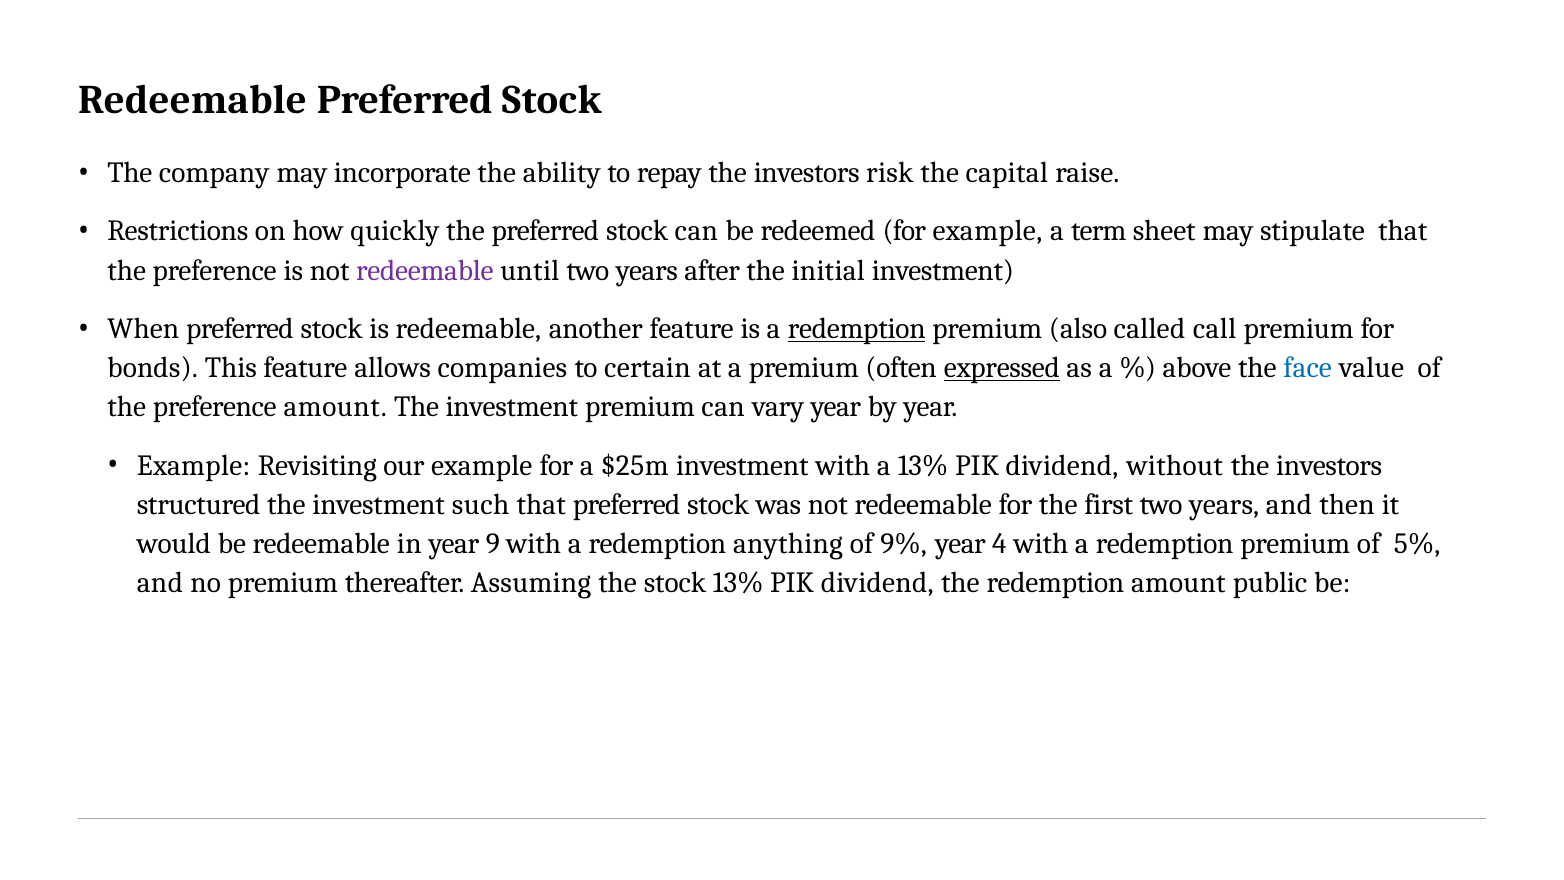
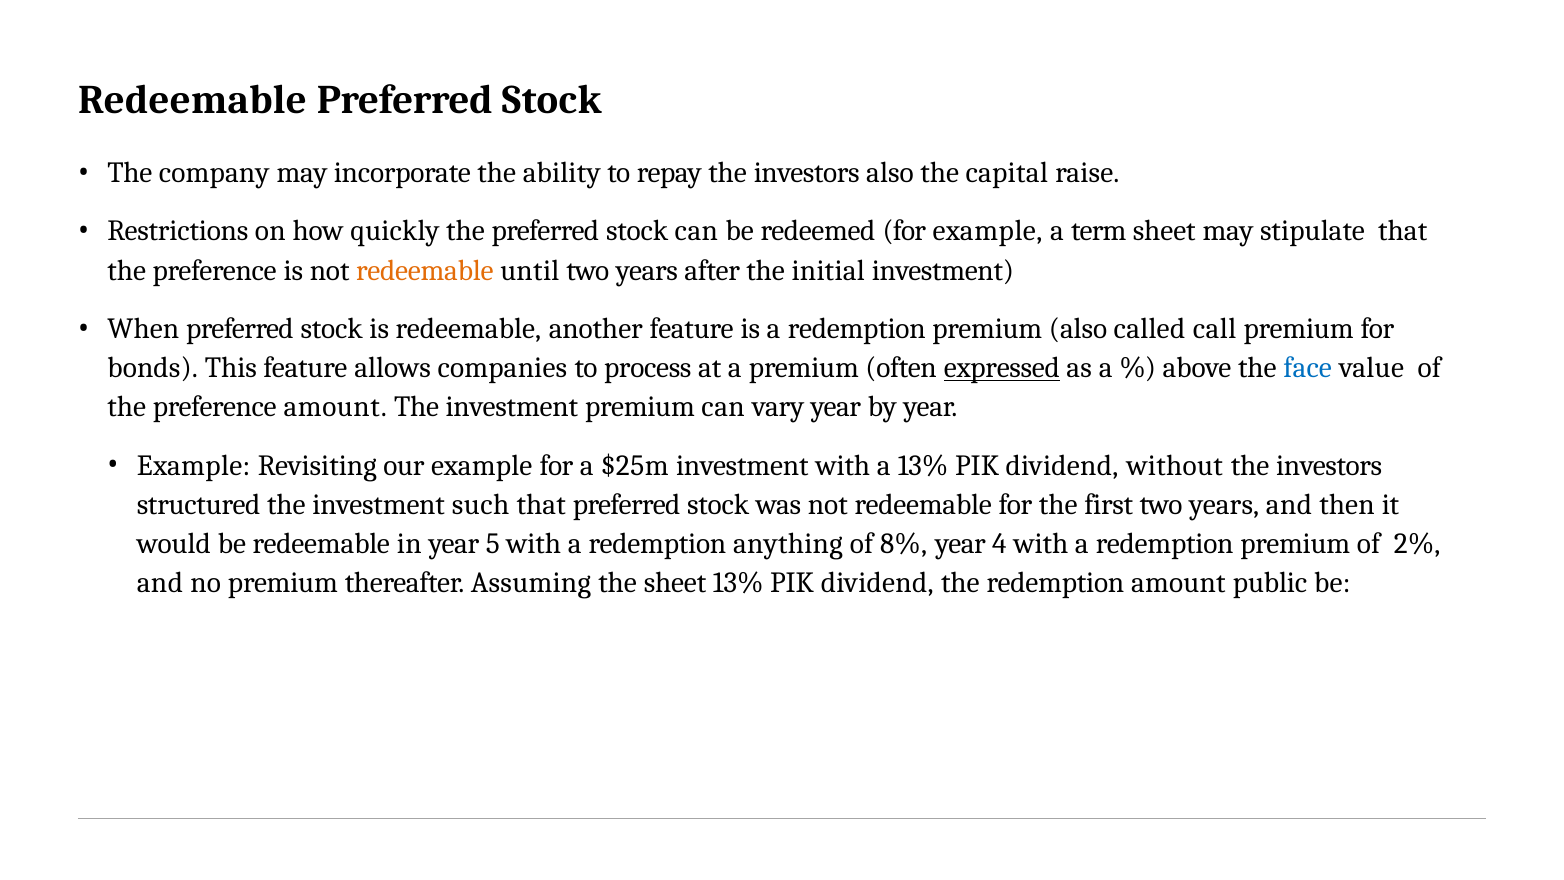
investors risk: risk -> also
redeemable at (425, 270) colour: purple -> orange
redemption at (857, 329) underline: present -> none
certain: certain -> process
9: 9 -> 5
9%: 9% -> 8%
5%: 5% -> 2%
the stock: stock -> sheet
